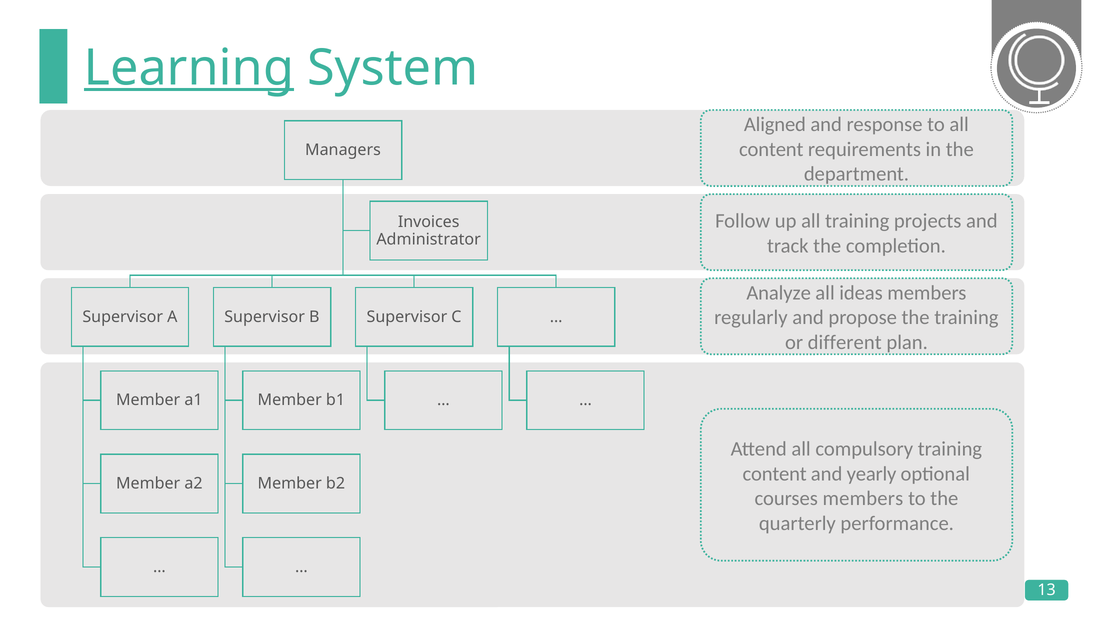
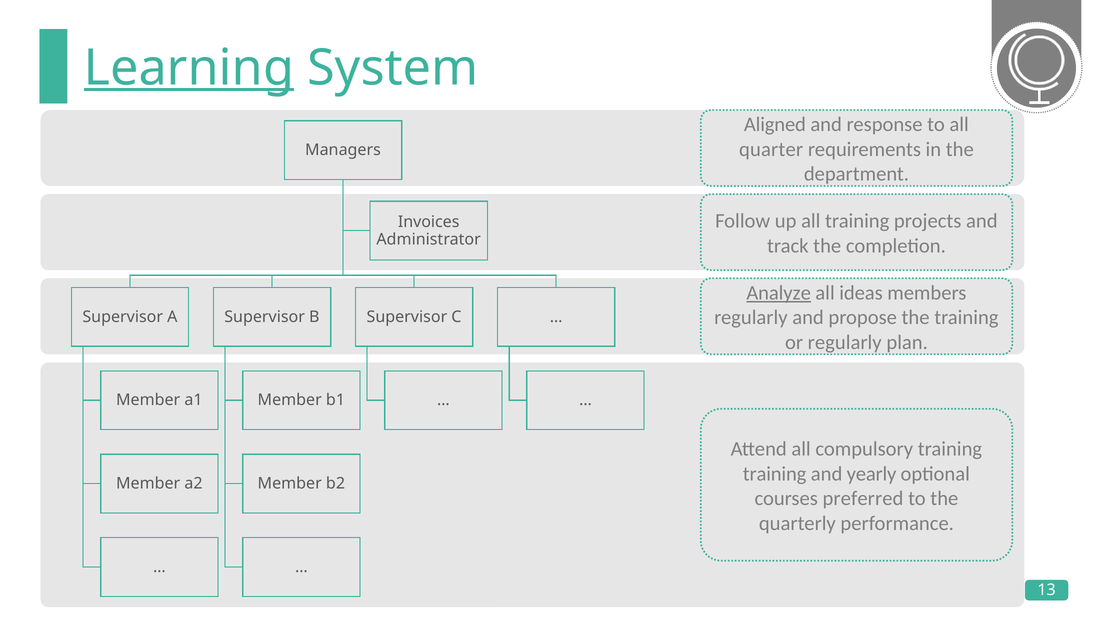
content at (771, 149): content -> quarter
Analyze underline: none -> present
or different: different -> regularly
content at (775, 474): content -> training
courses members: members -> preferred
